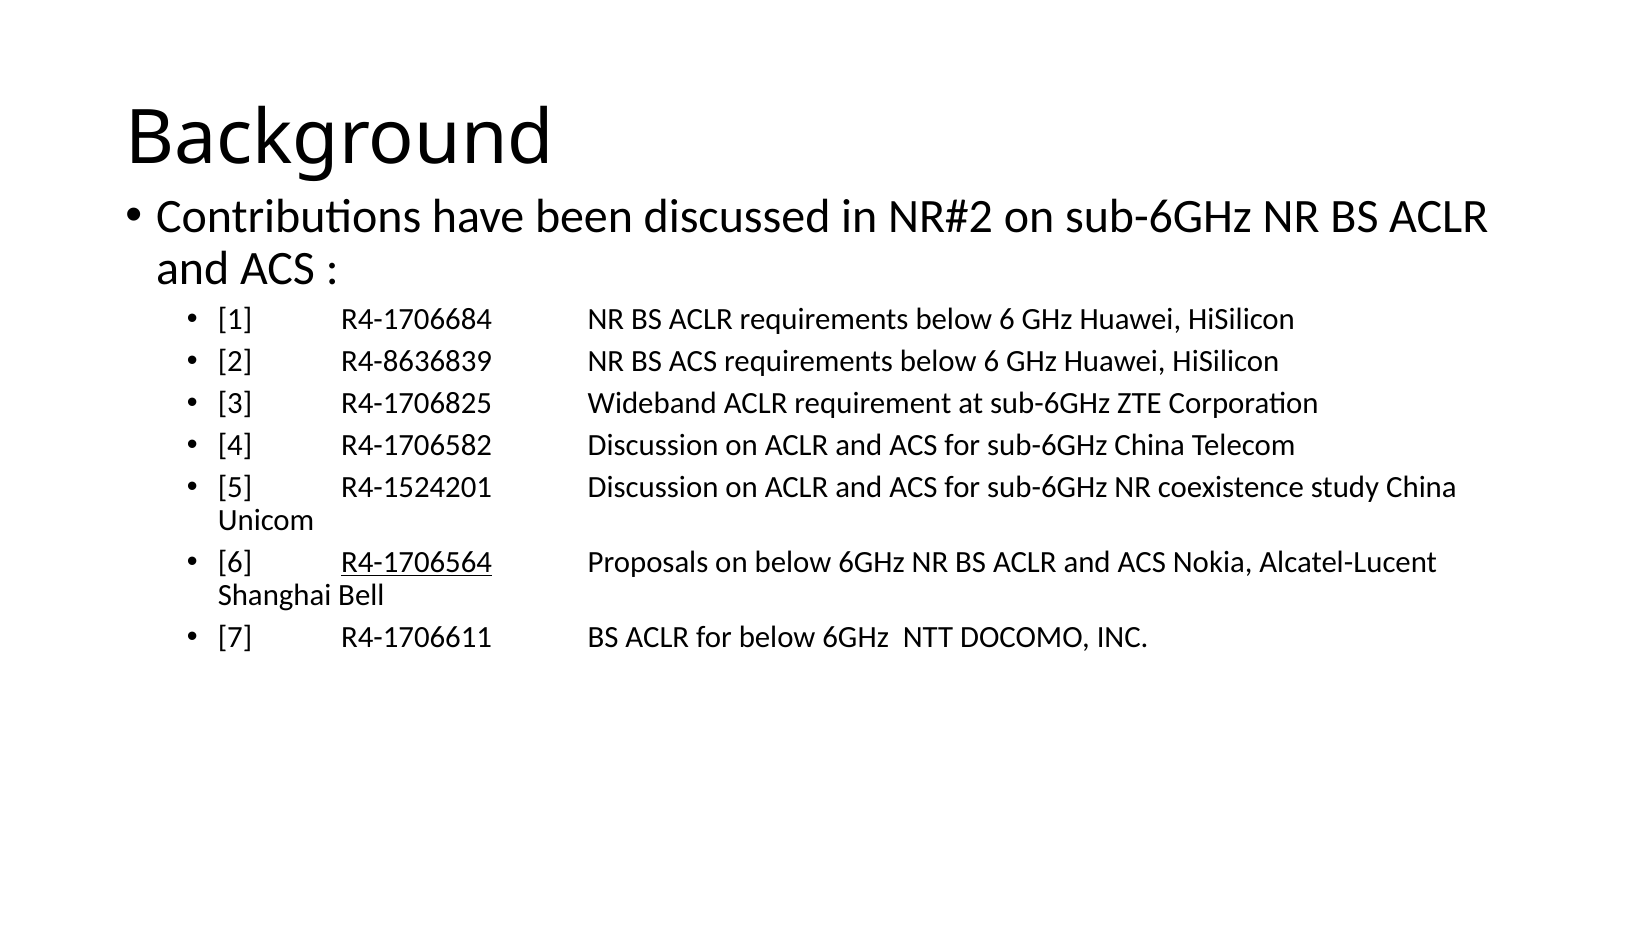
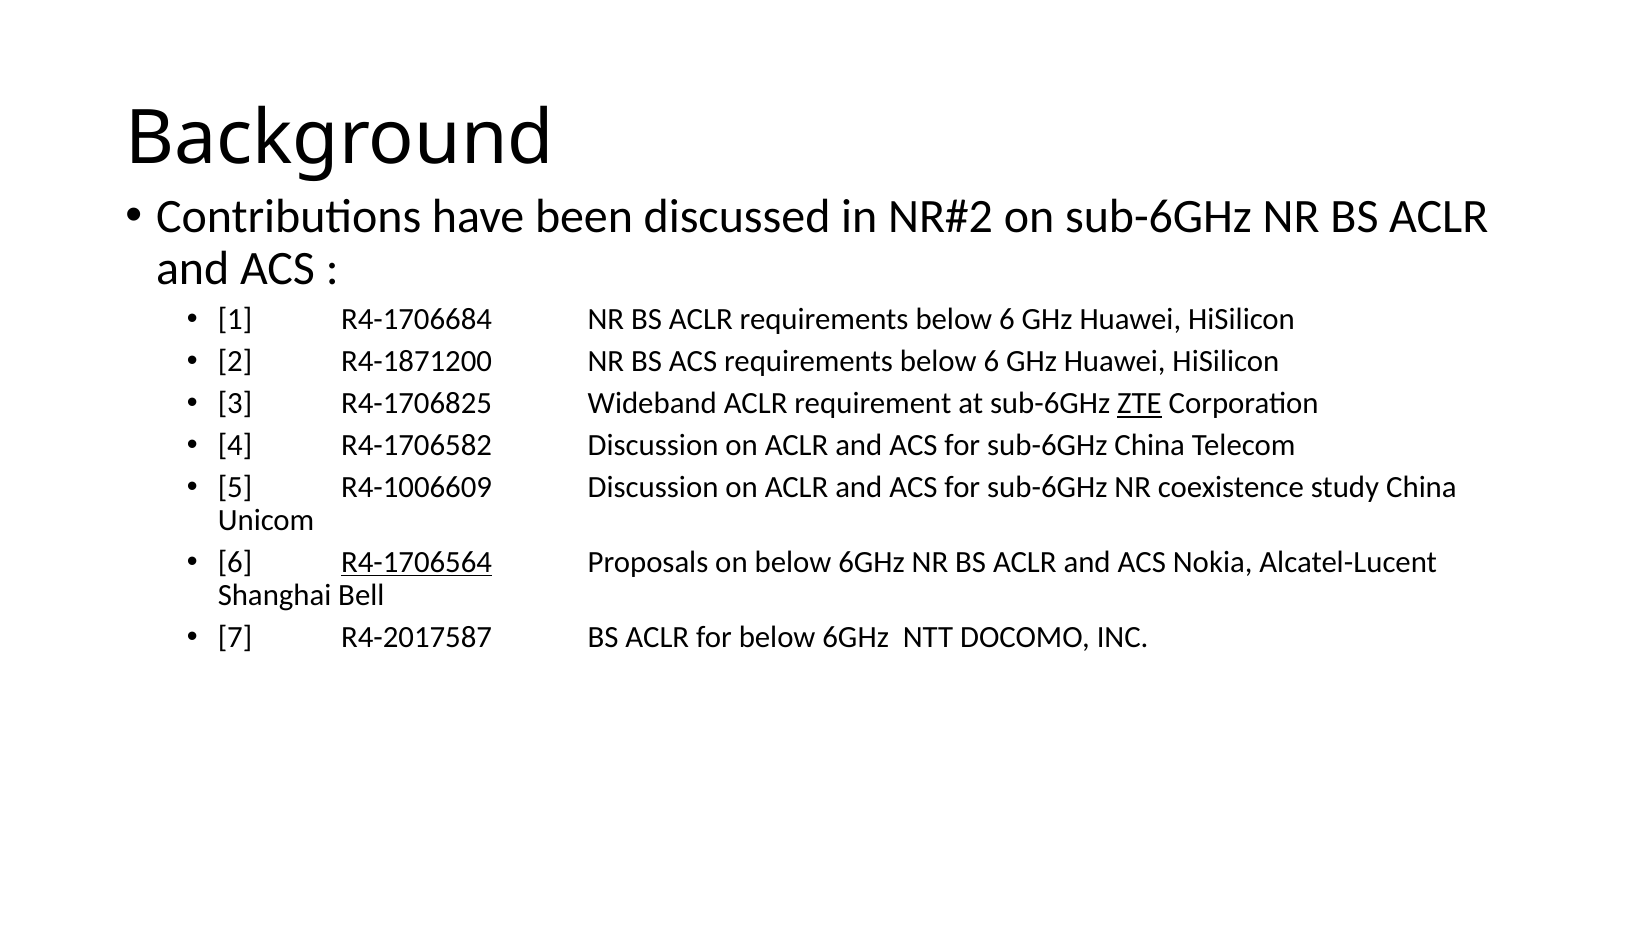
R4-8636839: R4-8636839 -> R4-1871200
ZTE underline: none -> present
R4-1524201: R4-1524201 -> R4-1006609
R4-1706611: R4-1706611 -> R4-2017587
